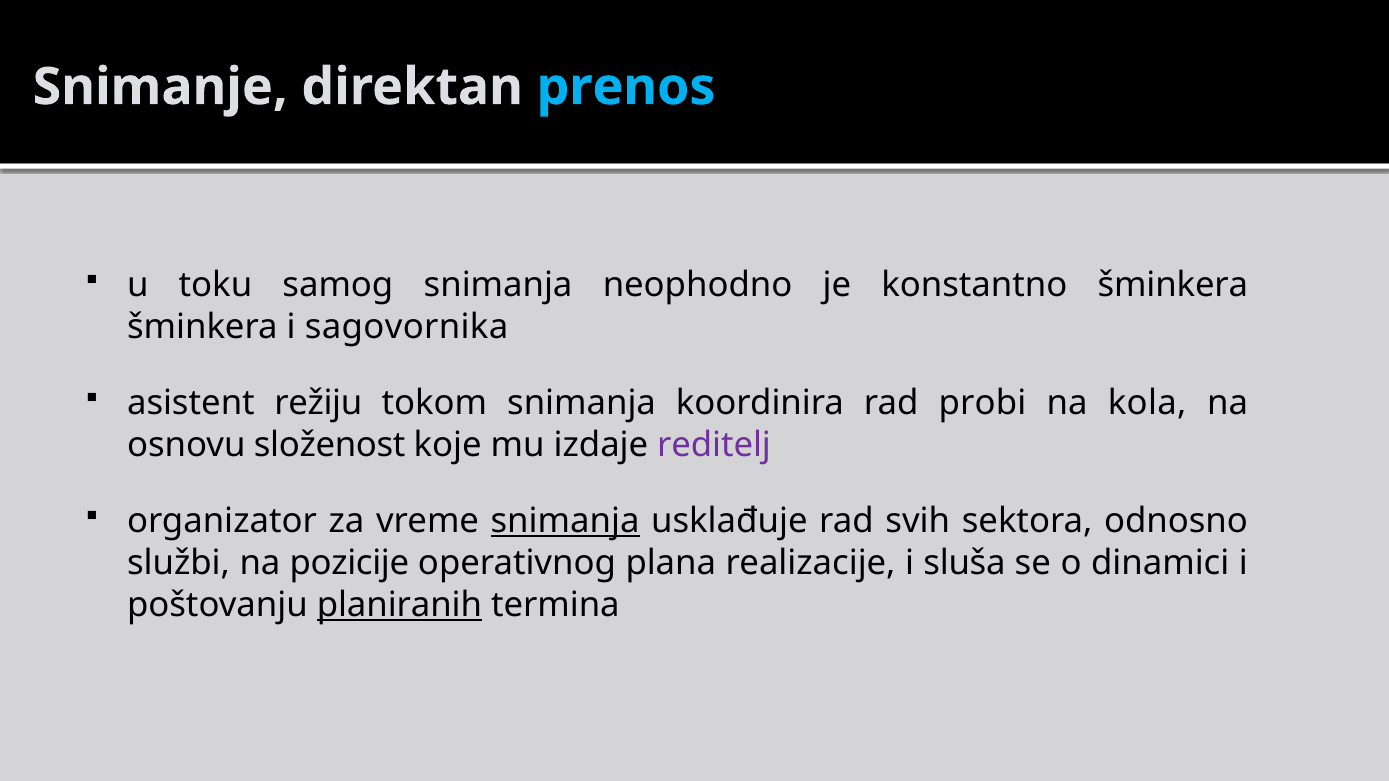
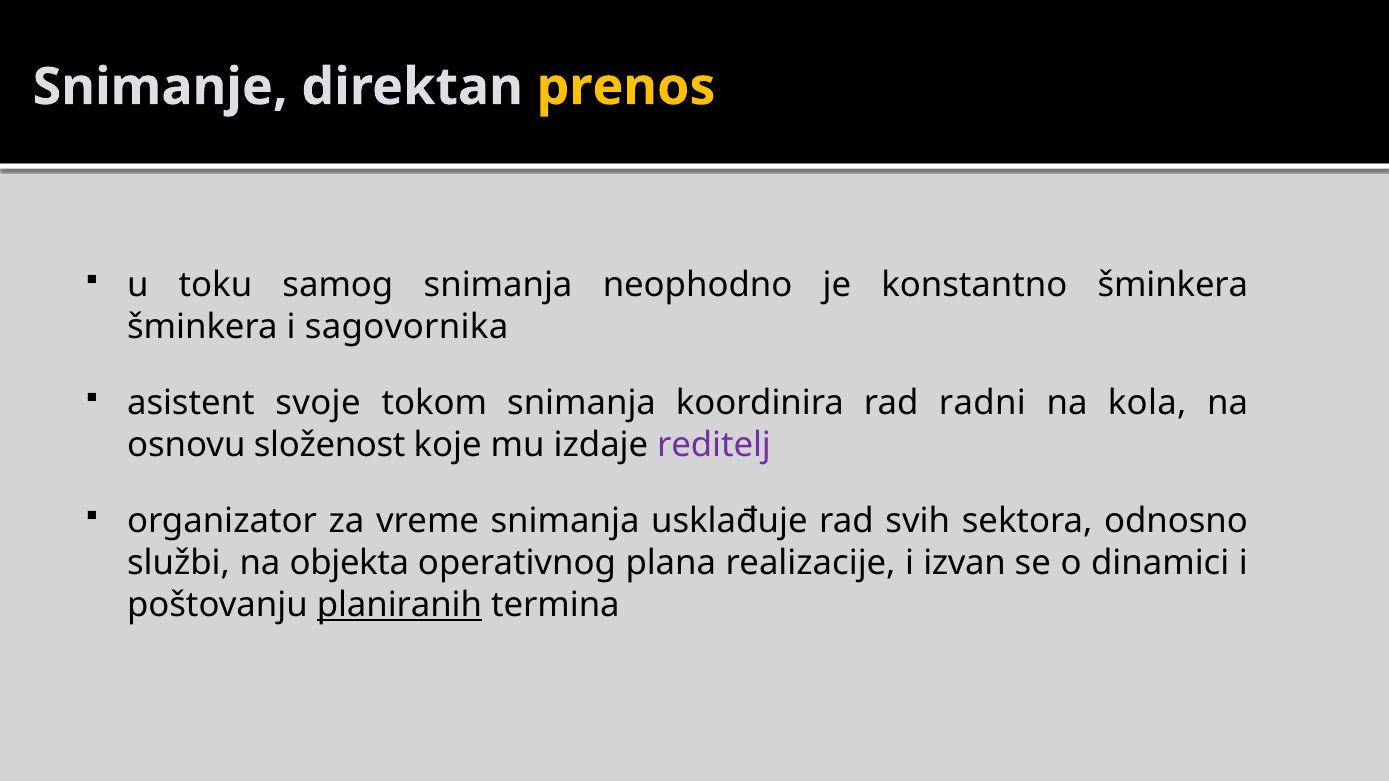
prenos colour: light blue -> yellow
režiju: režiju -> svoje
probi: probi -> radni
snimanja at (565, 522) underline: present -> none
pozicije: pozicije -> objekta
sluša: sluša -> izvan
